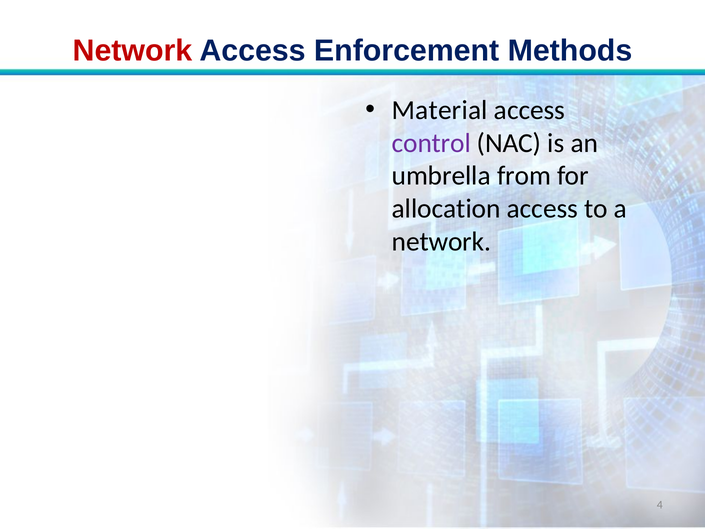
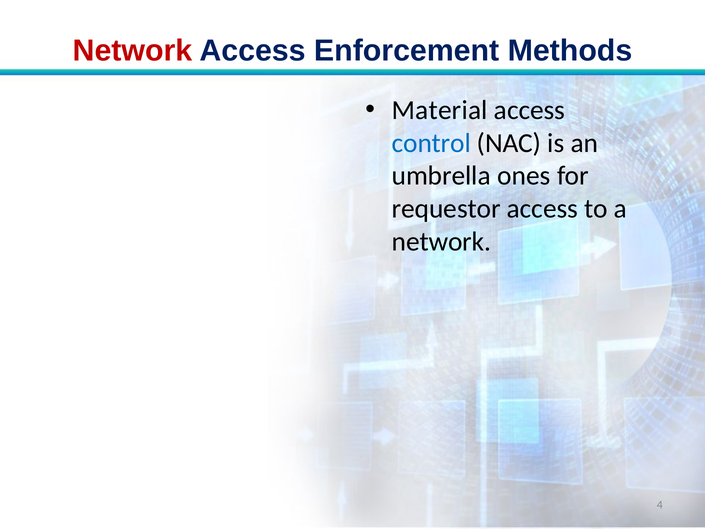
control colour: purple -> blue
from: from -> ones
allocation: allocation -> requestor
